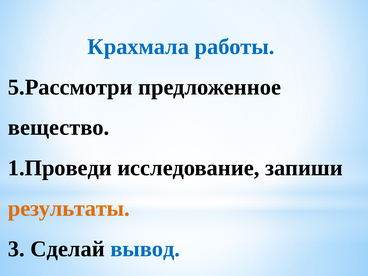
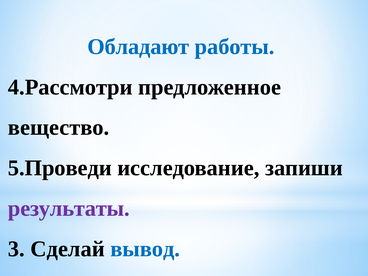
Крахмала: Крахмала -> Обладают
5.Рассмотри: 5.Рассмотри -> 4.Рассмотри
1.Проведи: 1.Проведи -> 5.Проведи
результаты colour: orange -> purple
